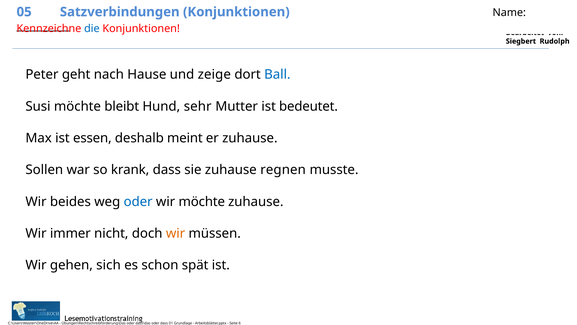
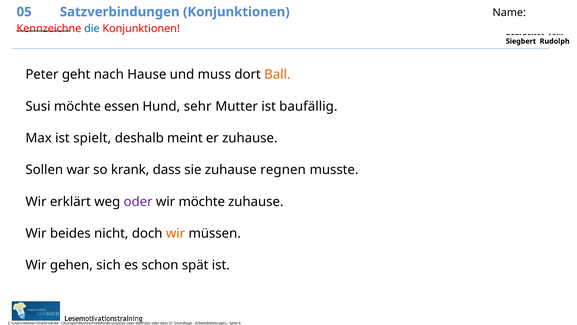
zeige: zeige -> muss
Ball colour: blue -> orange
bleibt: bleibt -> essen
bedeutet: bedeutet -> baufällig
essen: essen -> spielt
beides: beides -> erklärt
oder at (138, 201) colour: blue -> purple
immer: immer -> beides
